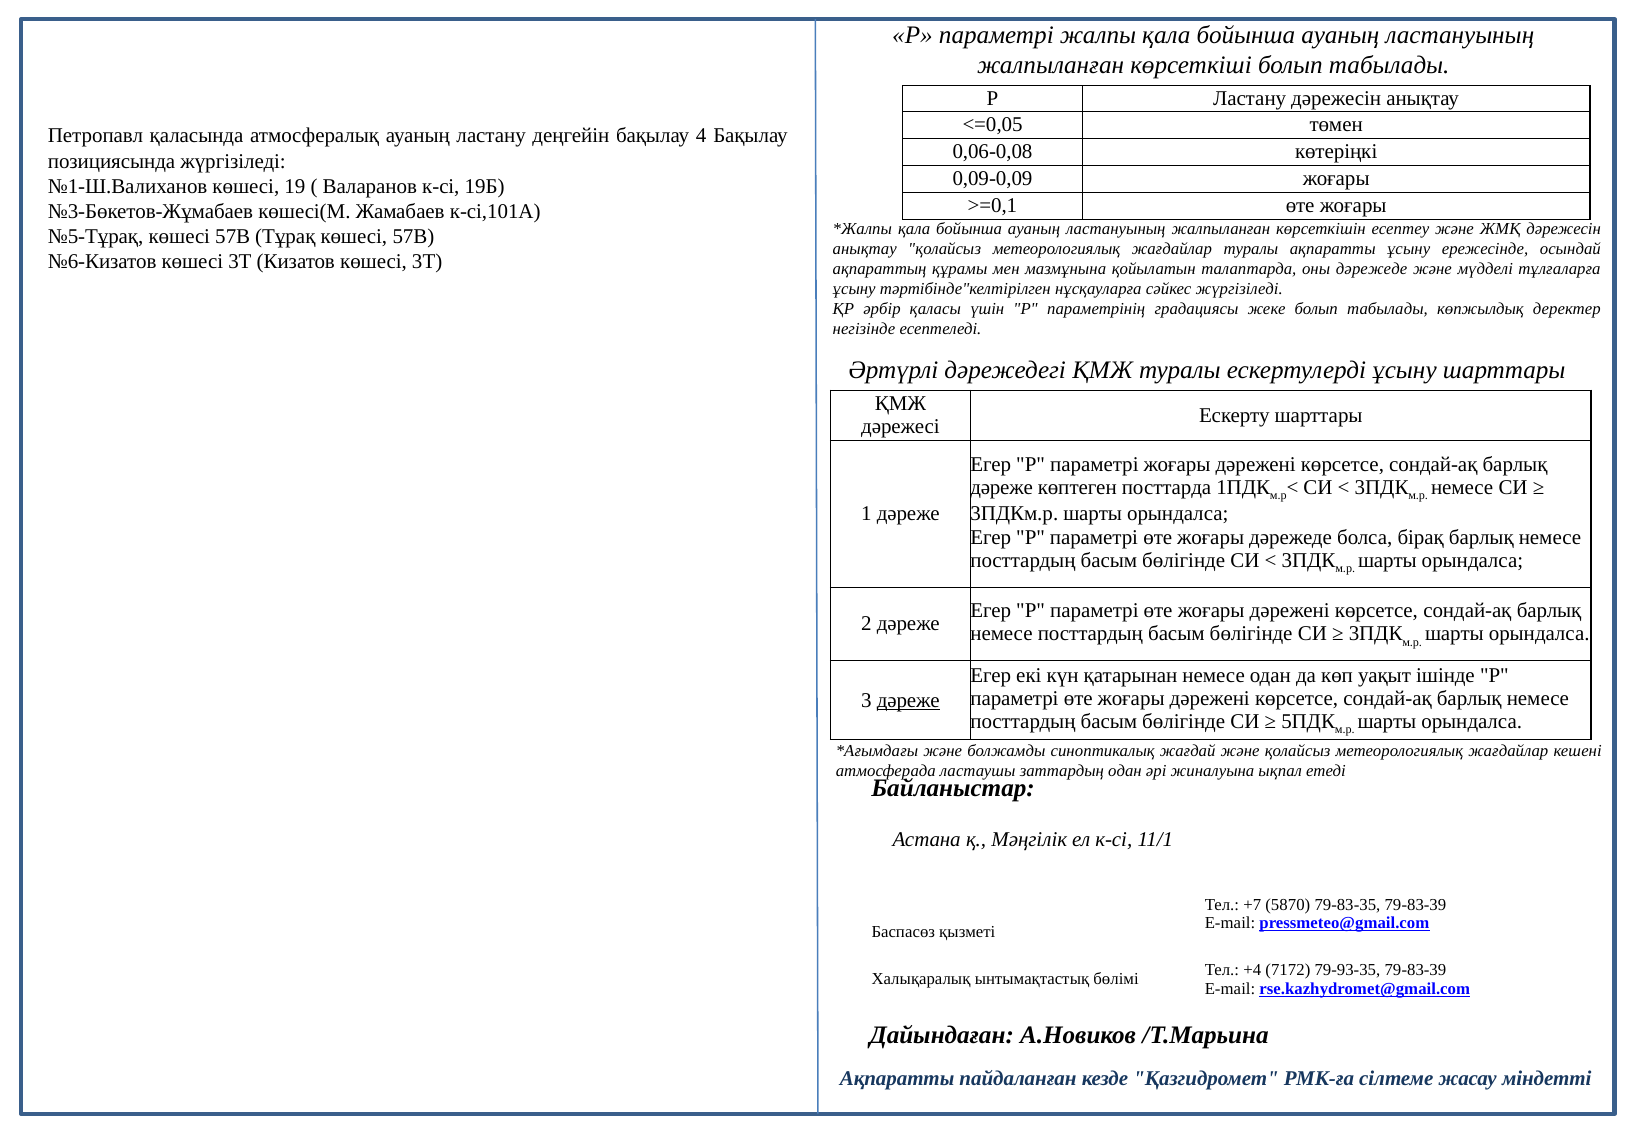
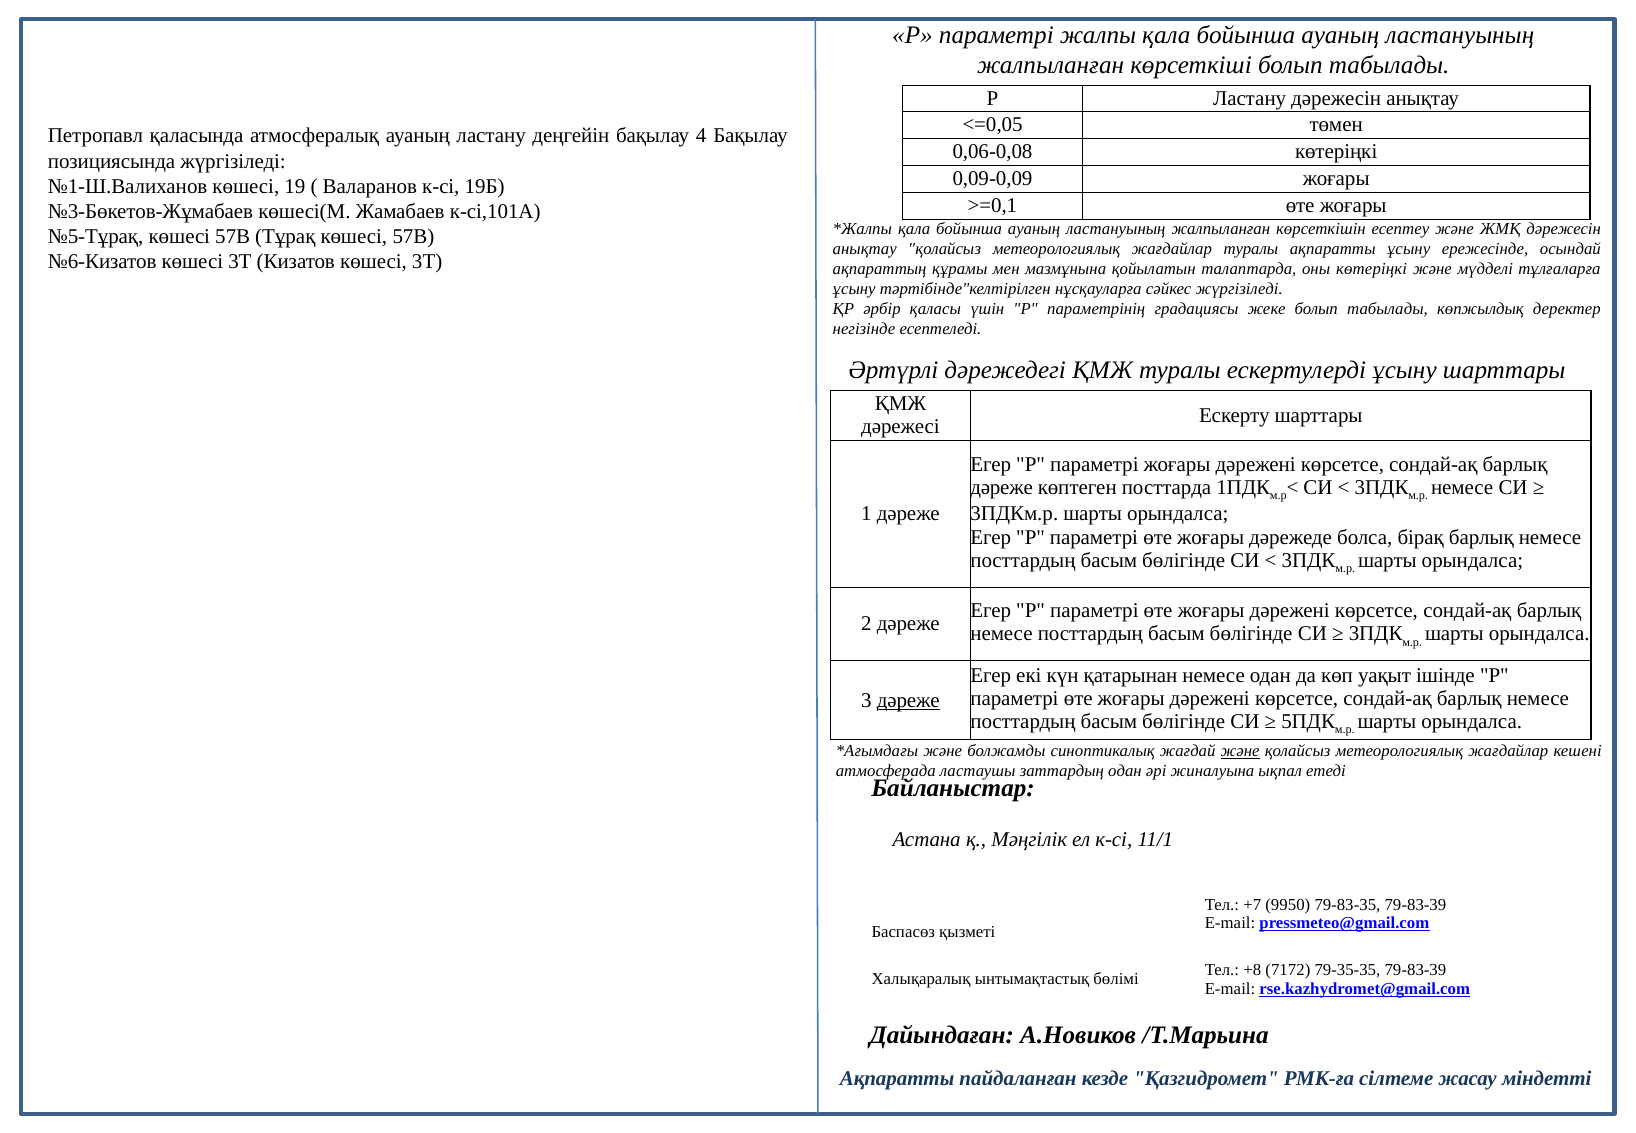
оны дәрежеде: дәрежеде -> көтеріңкі
және at (1240, 751) underline: none -> present
5870: 5870 -> 9950
+4: +4 -> +8
79-93-35: 79-93-35 -> 79-35-35
